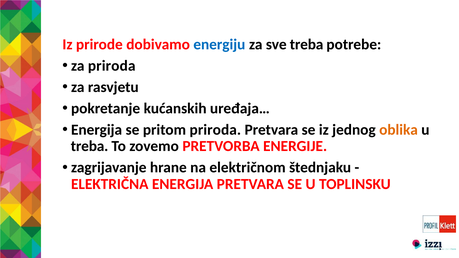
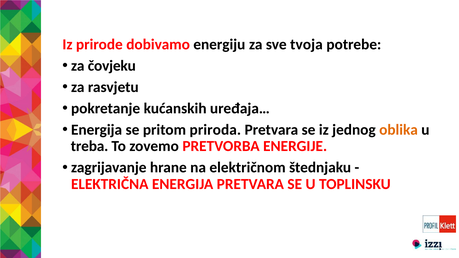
energiju colour: blue -> black
sve treba: treba -> tvoja
za priroda: priroda -> čovjeku
